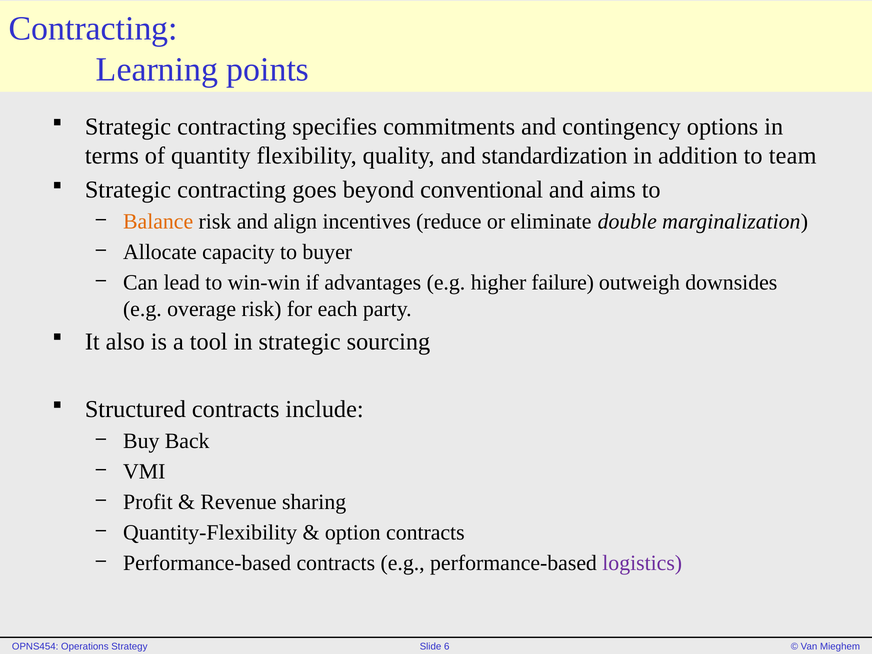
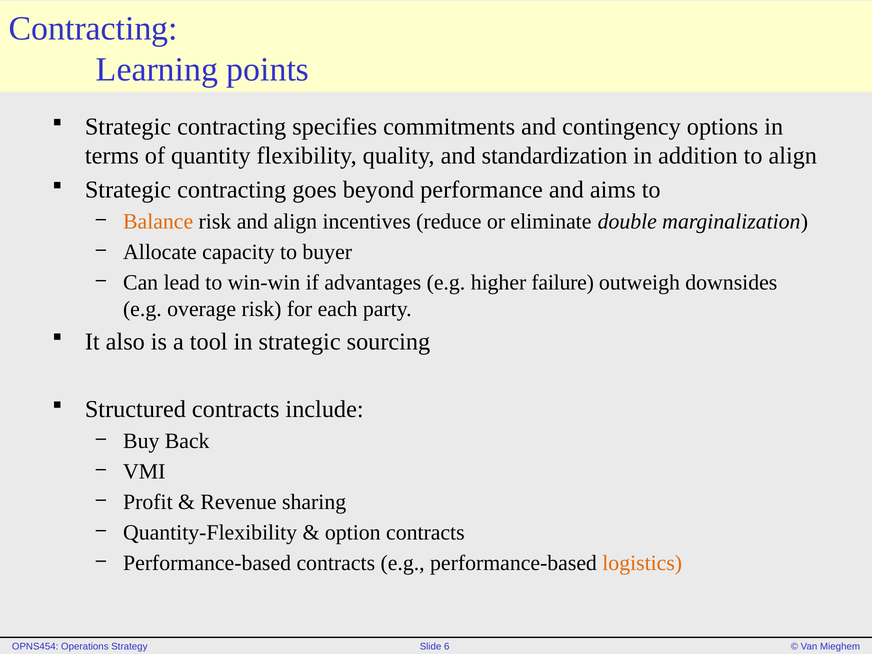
to team: team -> align
conventional: conventional -> performance
logistics colour: purple -> orange
